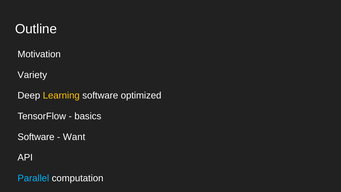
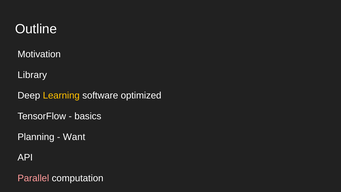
Variety: Variety -> Library
Software at (36, 137): Software -> Planning
Parallel colour: light blue -> pink
